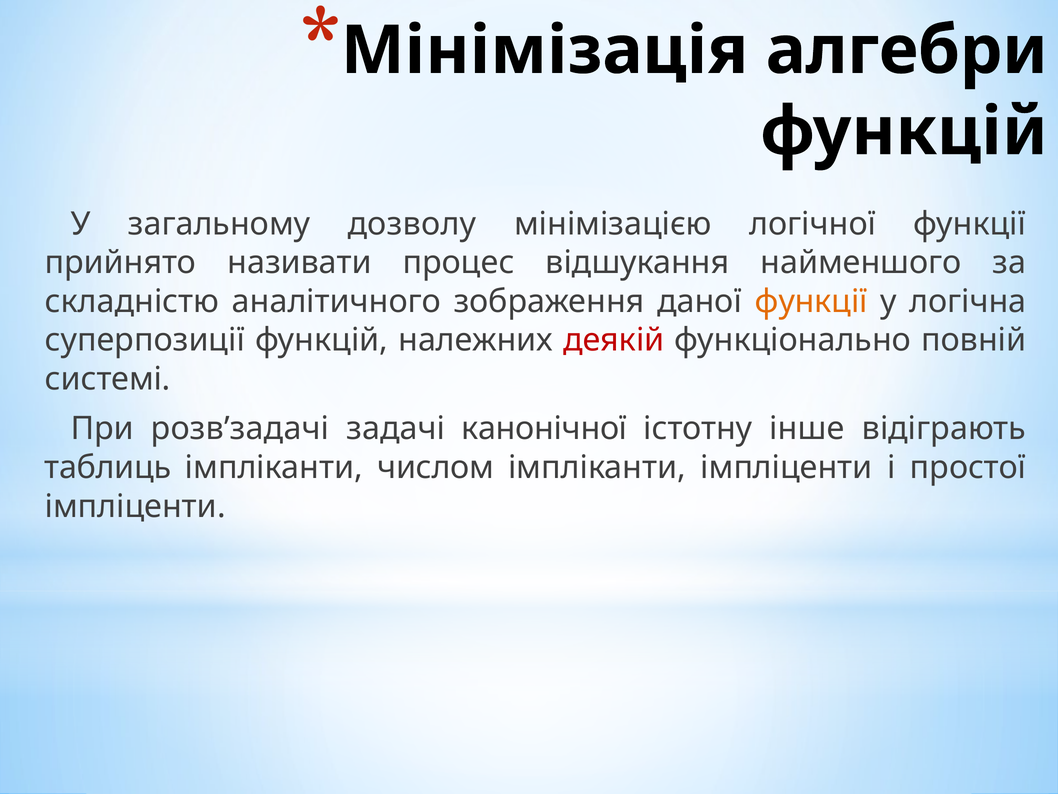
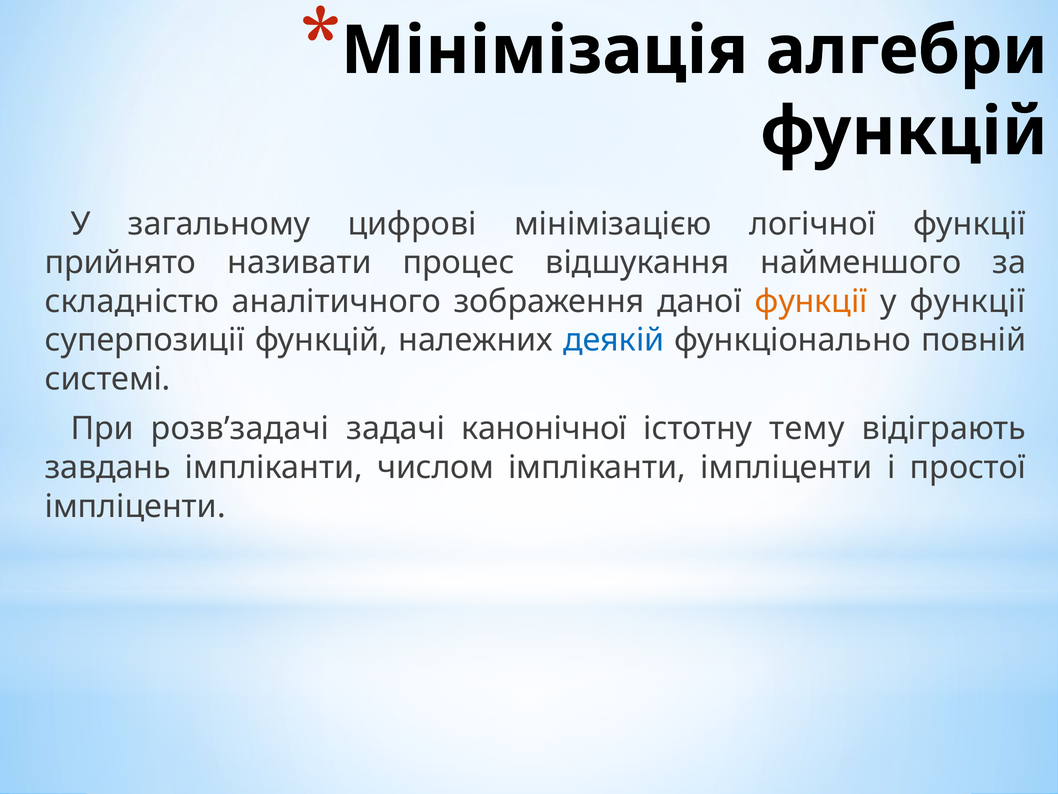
дозволу: дозволу -> цифрові
у логічна: логічна -> функції
деякій colour: red -> blue
інше: інше -> тему
таблиць: таблиць -> завдань
